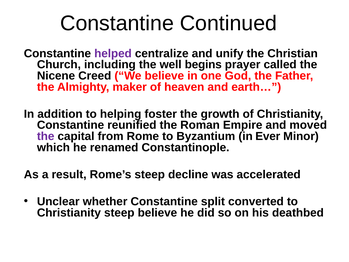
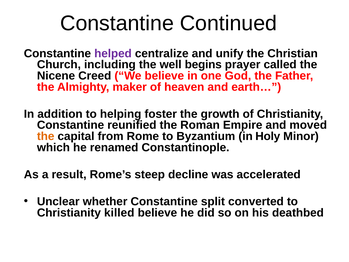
the at (46, 136) colour: purple -> orange
Ever: Ever -> Holy
Christianity steep: steep -> killed
